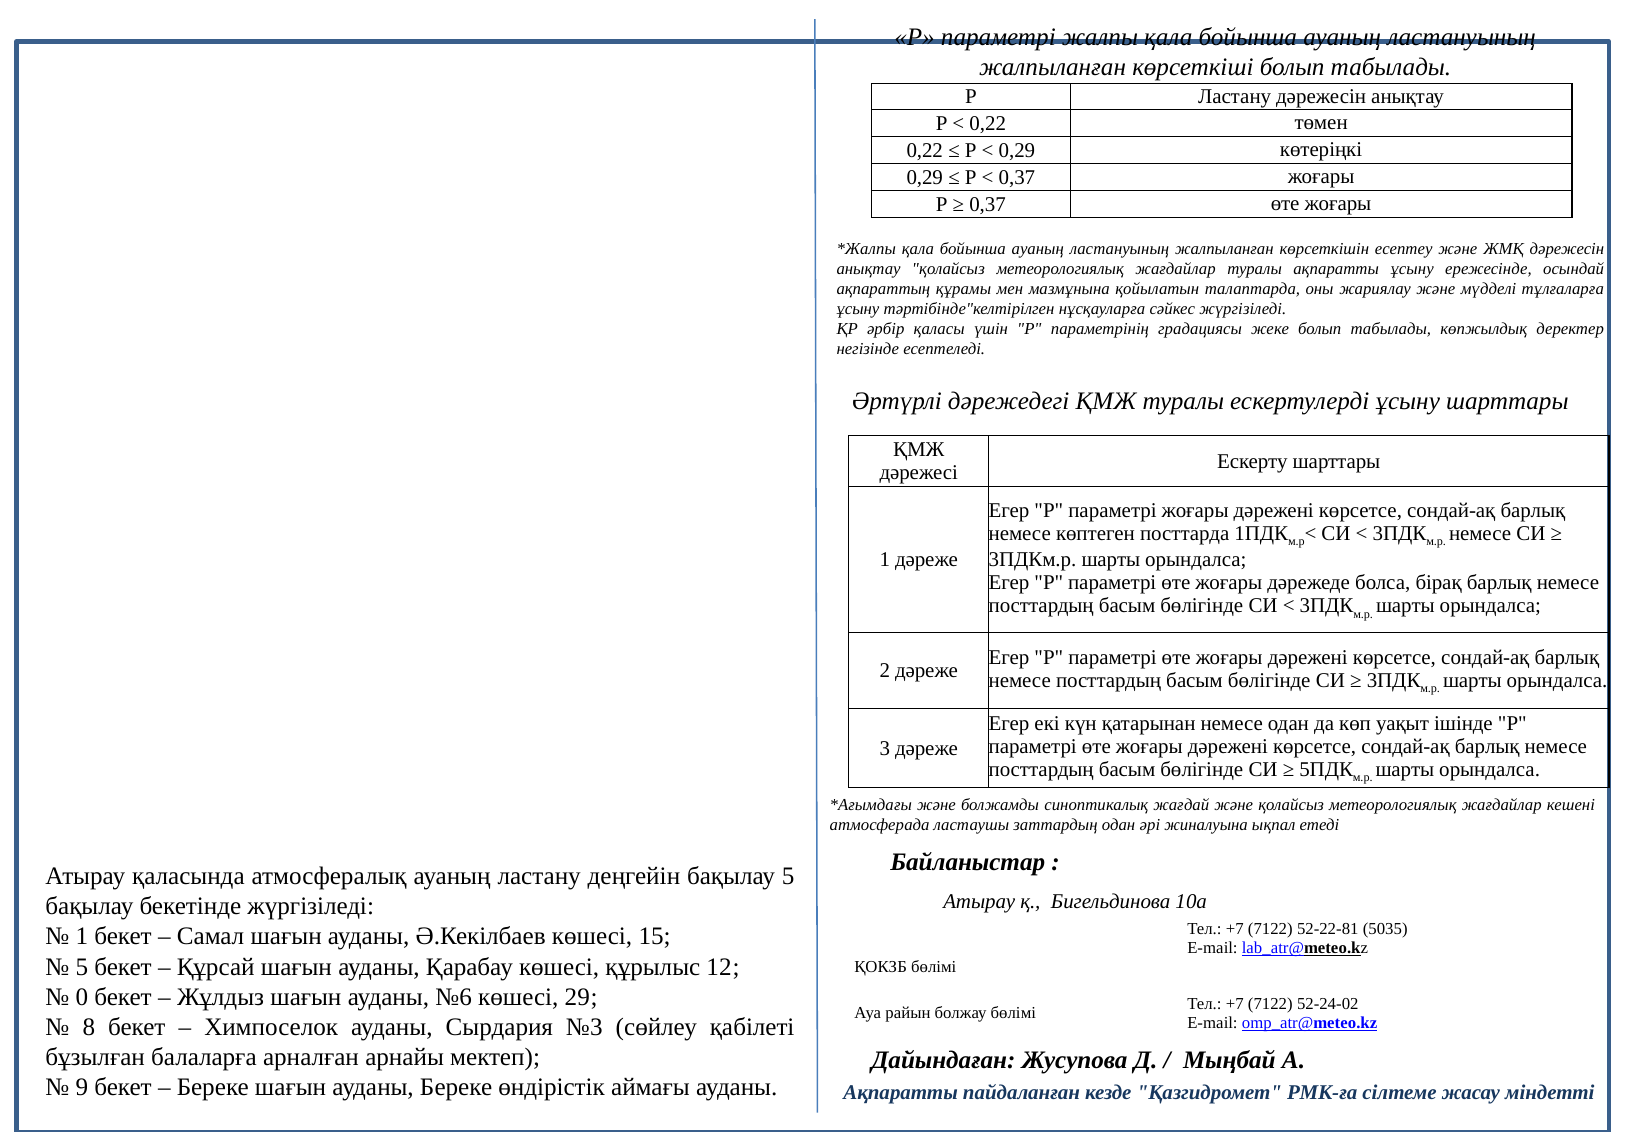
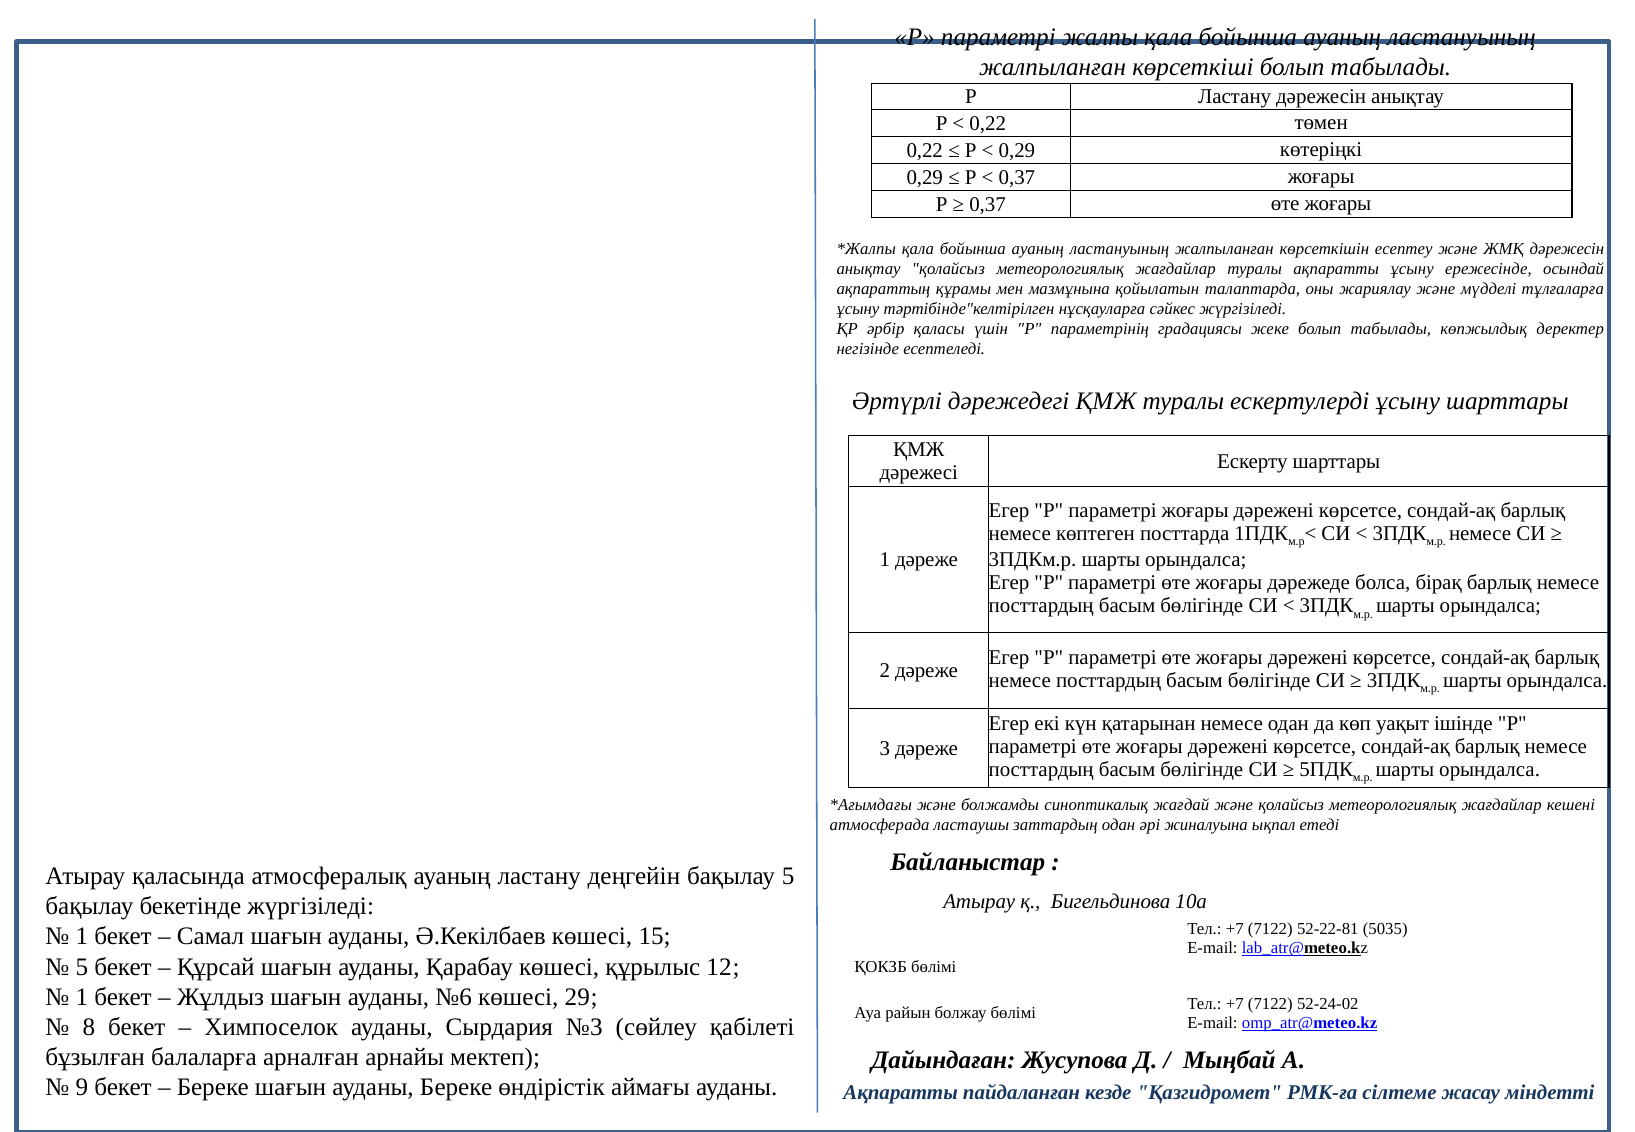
0 at (82, 997): 0 -> 1
